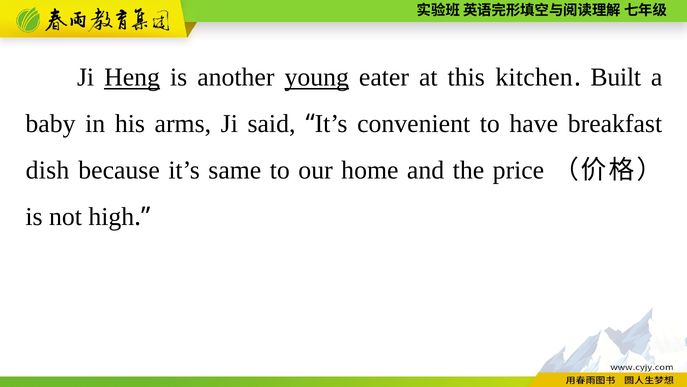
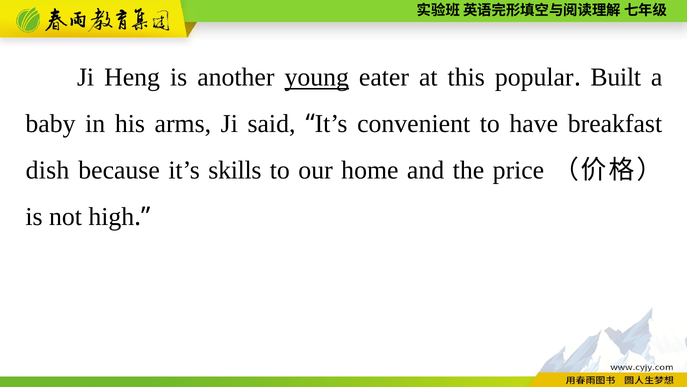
Heng underline: present -> none
kitchen: kitchen -> popular
same: same -> skills
